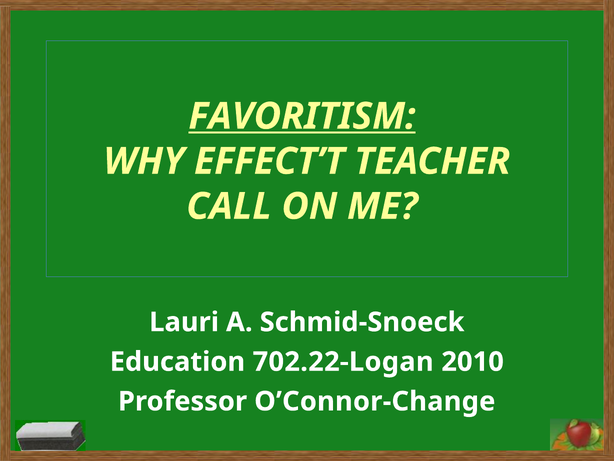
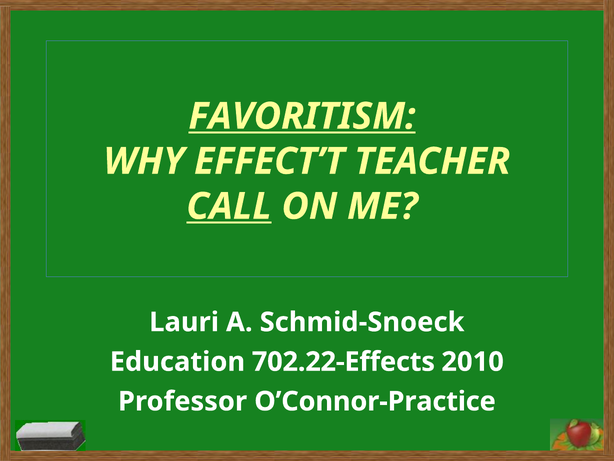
CALL underline: none -> present
702.22-Logan: 702.22-Logan -> 702.22-Effects
O’Connor-Change: O’Connor-Change -> O’Connor-Practice
